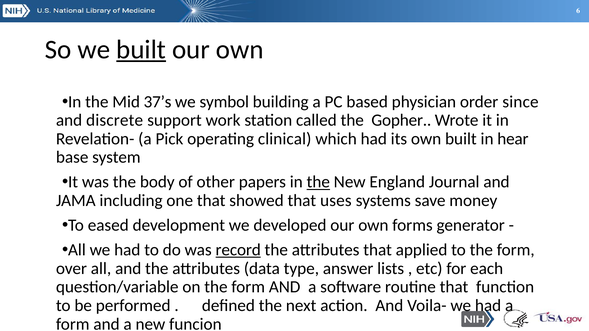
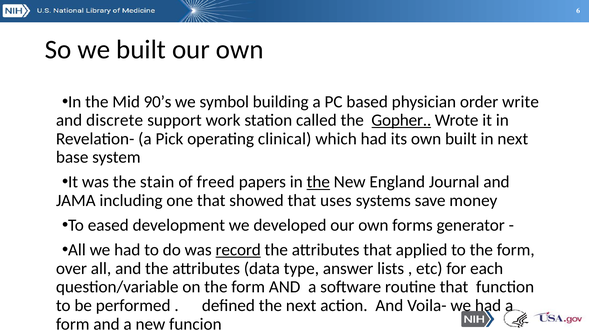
built at (141, 49) underline: present -> none
37’s: 37’s -> 90’s
since: since -> write
Gopher underline: none -> present
in hear: hear -> next
body: body -> stain
other: other -> freed
